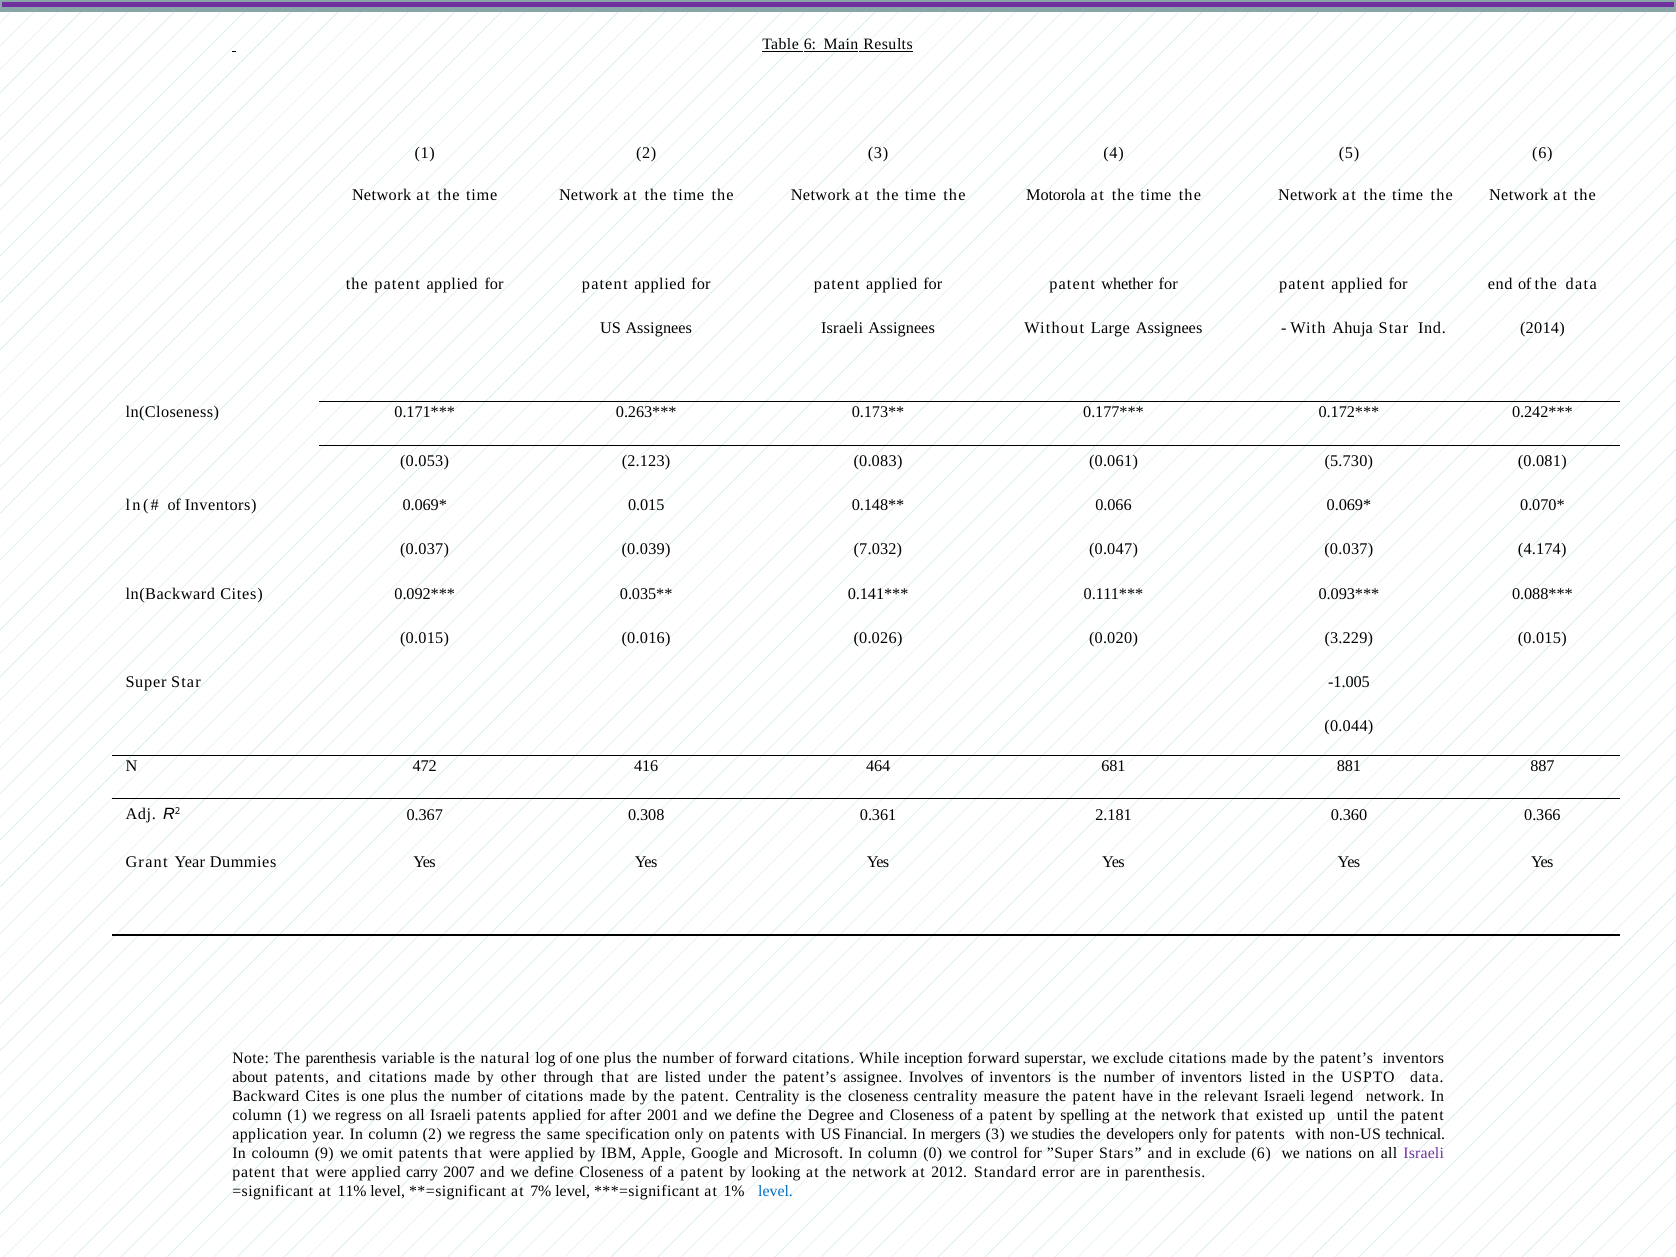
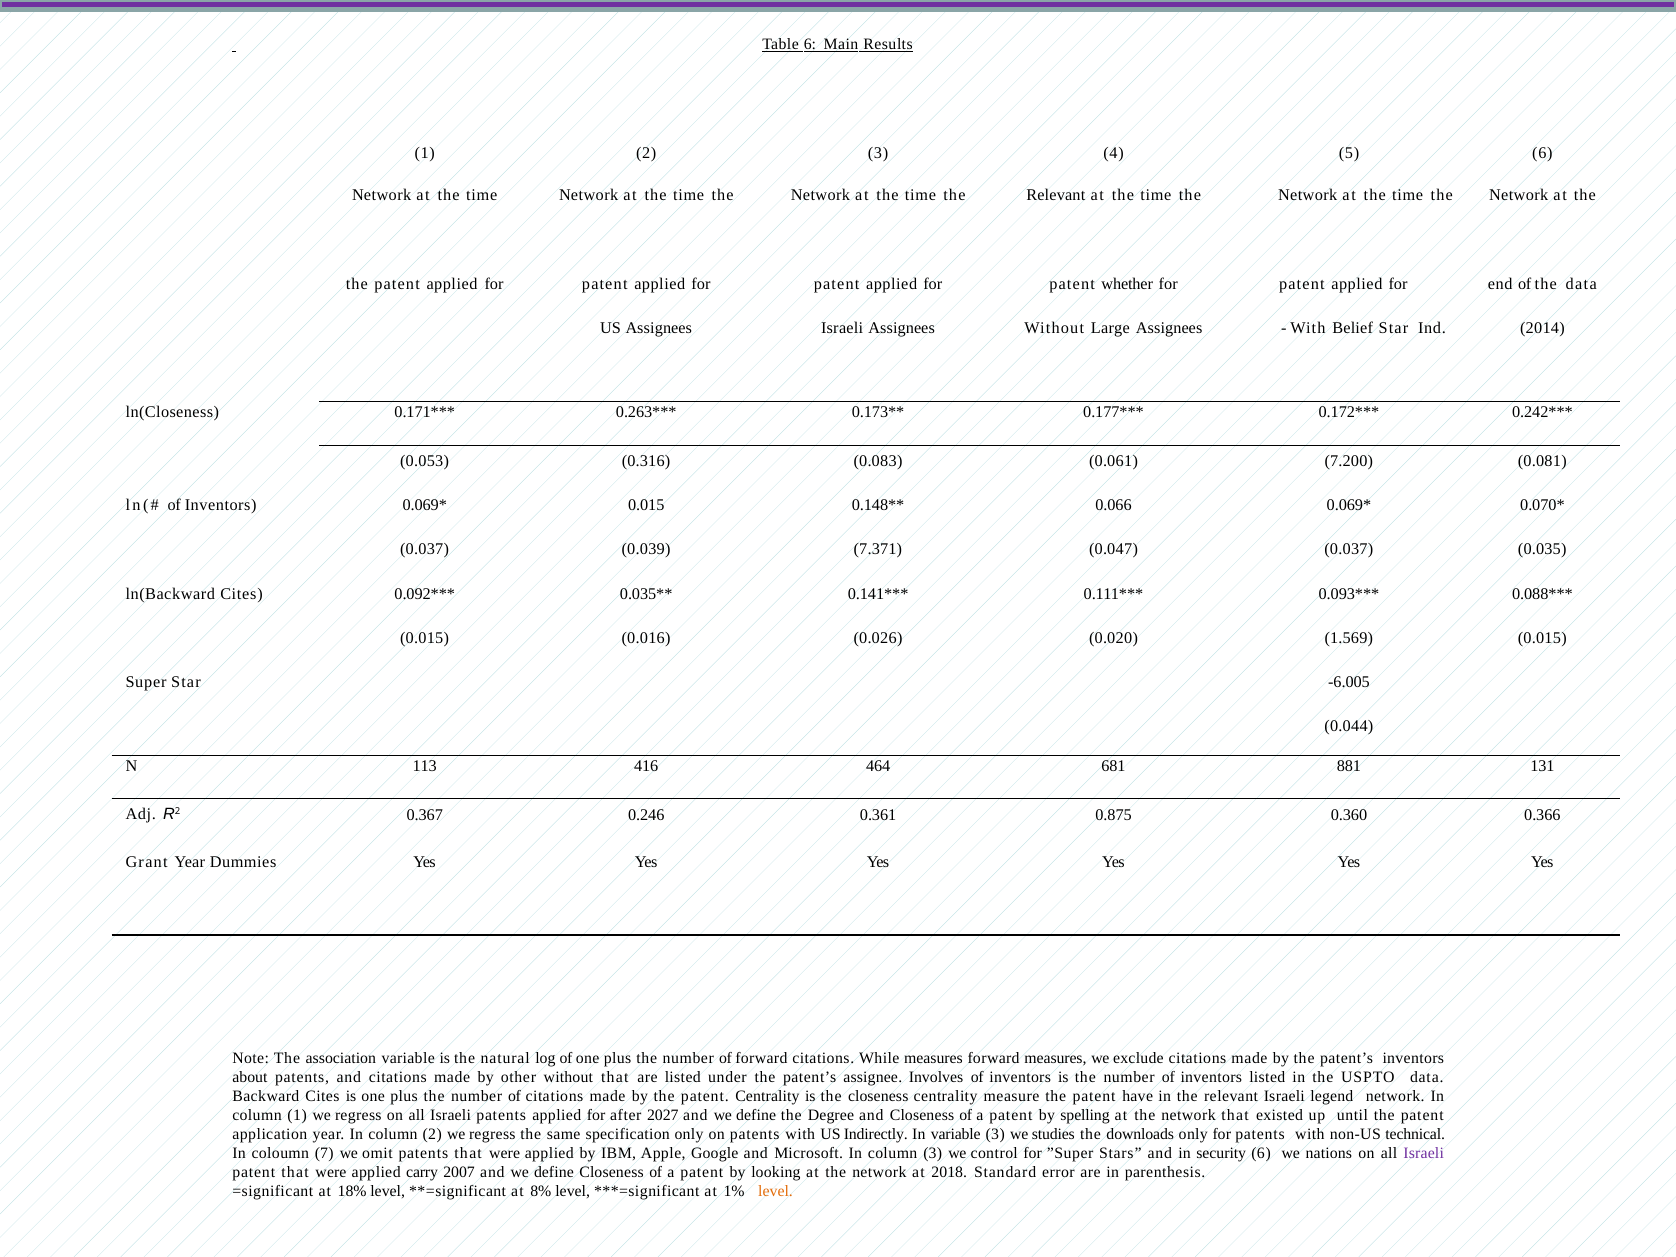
time the Motorola: Motorola -> Relevant
Ahuja: Ahuja -> Belief
2.123: 2.123 -> 0.316
5.730: 5.730 -> 7.200
7.032: 7.032 -> 7.371
4.174: 4.174 -> 0.035
3.229: 3.229 -> 1.569
-1.005: -1.005 -> -6.005
472: 472 -> 113
887: 887 -> 131
0.308: 0.308 -> 0.246
2.181: 2.181 -> 0.875
The parenthesis: parenthesis -> association
While inception: inception -> measures
forward superstar: superstar -> measures
other through: through -> without
2001: 2001 -> 2027
Financial: Financial -> Indirectly
In mergers: mergers -> variable
developers: developers -> downloads
9: 9 -> 7
column 0: 0 -> 3
in exclude: exclude -> security
2012: 2012 -> 2018
11%: 11% -> 18%
7%: 7% -> 8%
level at (776, 1191) colour: blue -> orange
